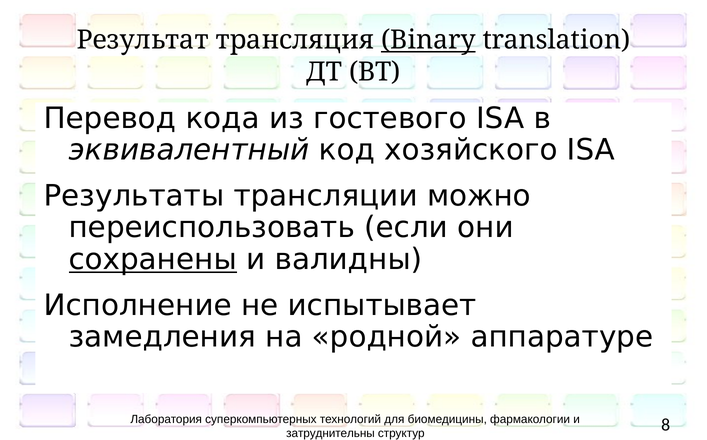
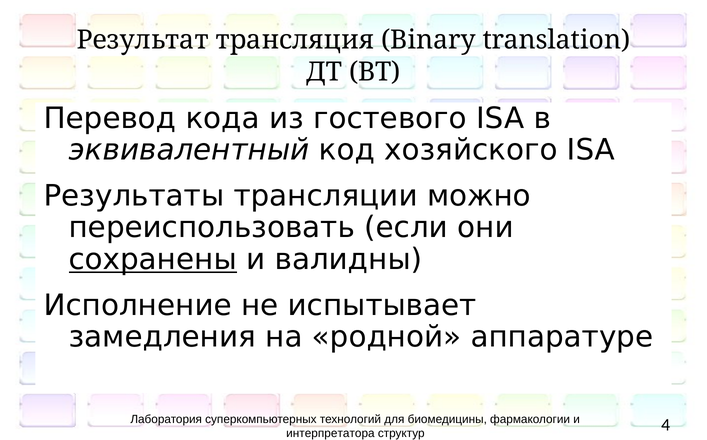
Binary underline: present -> none
затруднительны: затруднительны -> интерпретатора
8: 8 -> 4
